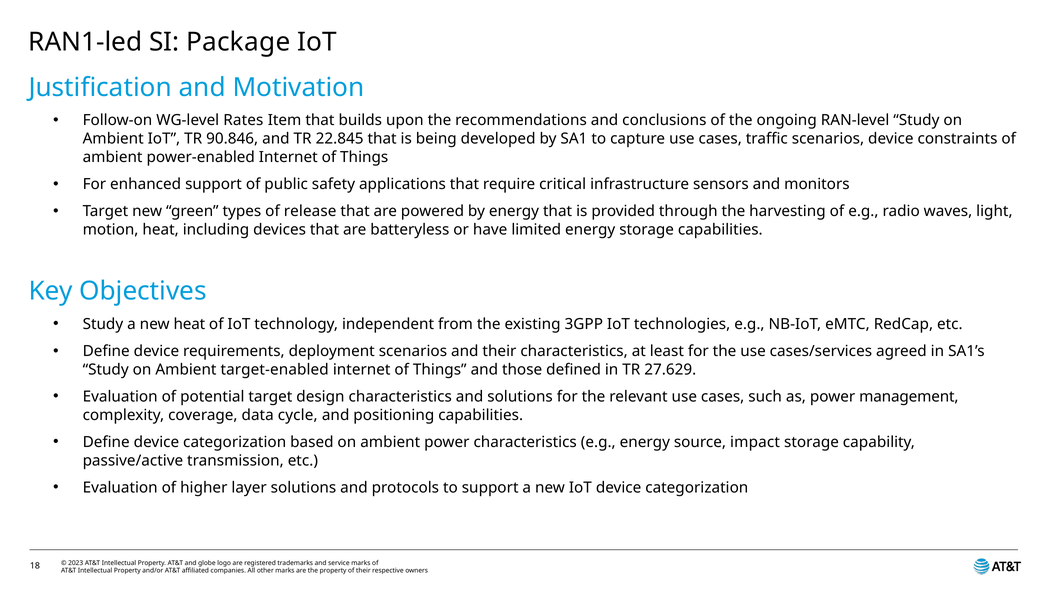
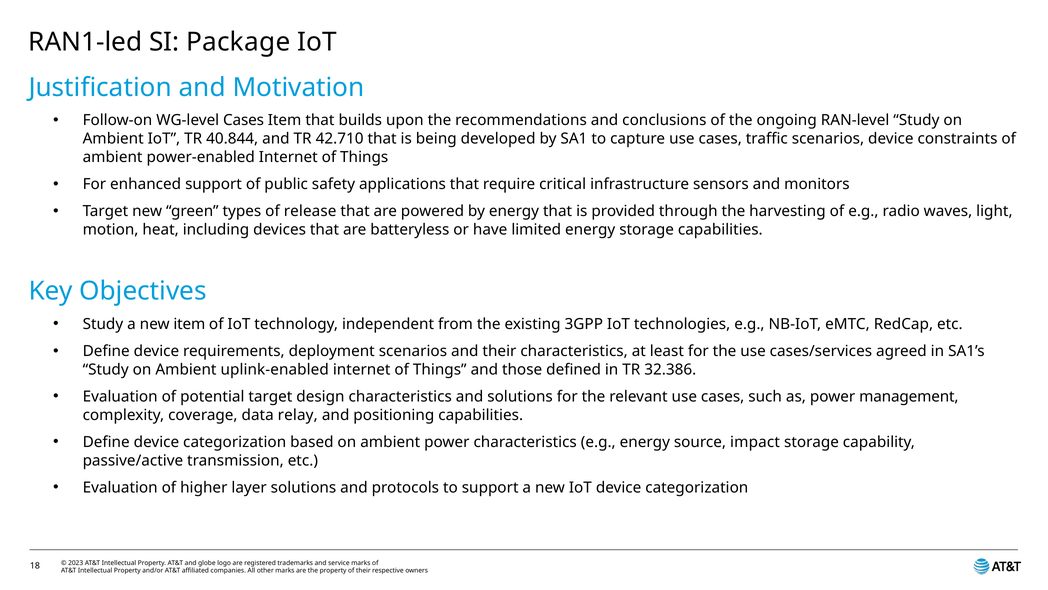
WG-level Rates: Rates -> Cases
90.846: 90.846 -> 40.844
22.845: 22.845 -> 42.710
new heat: heat -> item
target-enabled: target-enabled -> uplink-enabled
27.629: 27.629 -> 32.386
cycle: cycle -> relay
